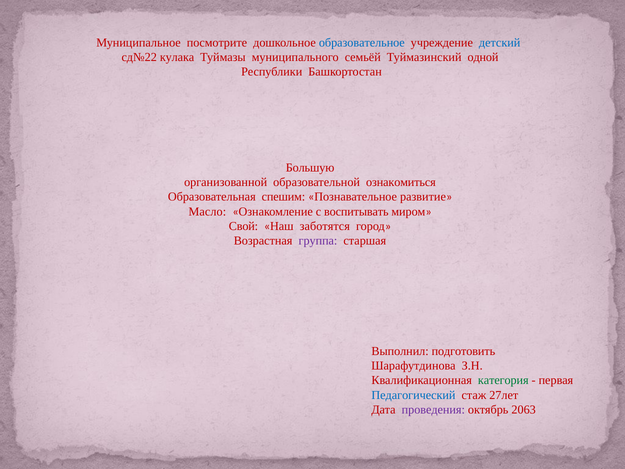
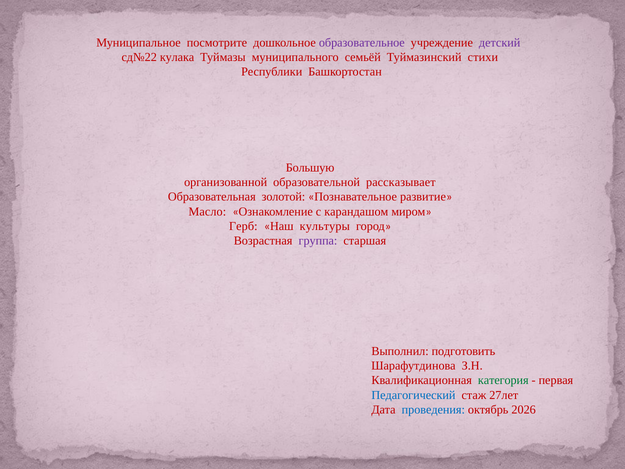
образовательное colour: blue -> purple
детский colour: blue -> purple
одной: одной -> стихи
ознакомиться: ознакомиться -> рассказывает
спешим: спешим -> золотой
воспитывать: воспитывать -> карандашом
Свой: Свой -> Герб
заботятся: заботятся -> культуры
проведения colour: purple -> blue
2063: 2063 -> 2026
